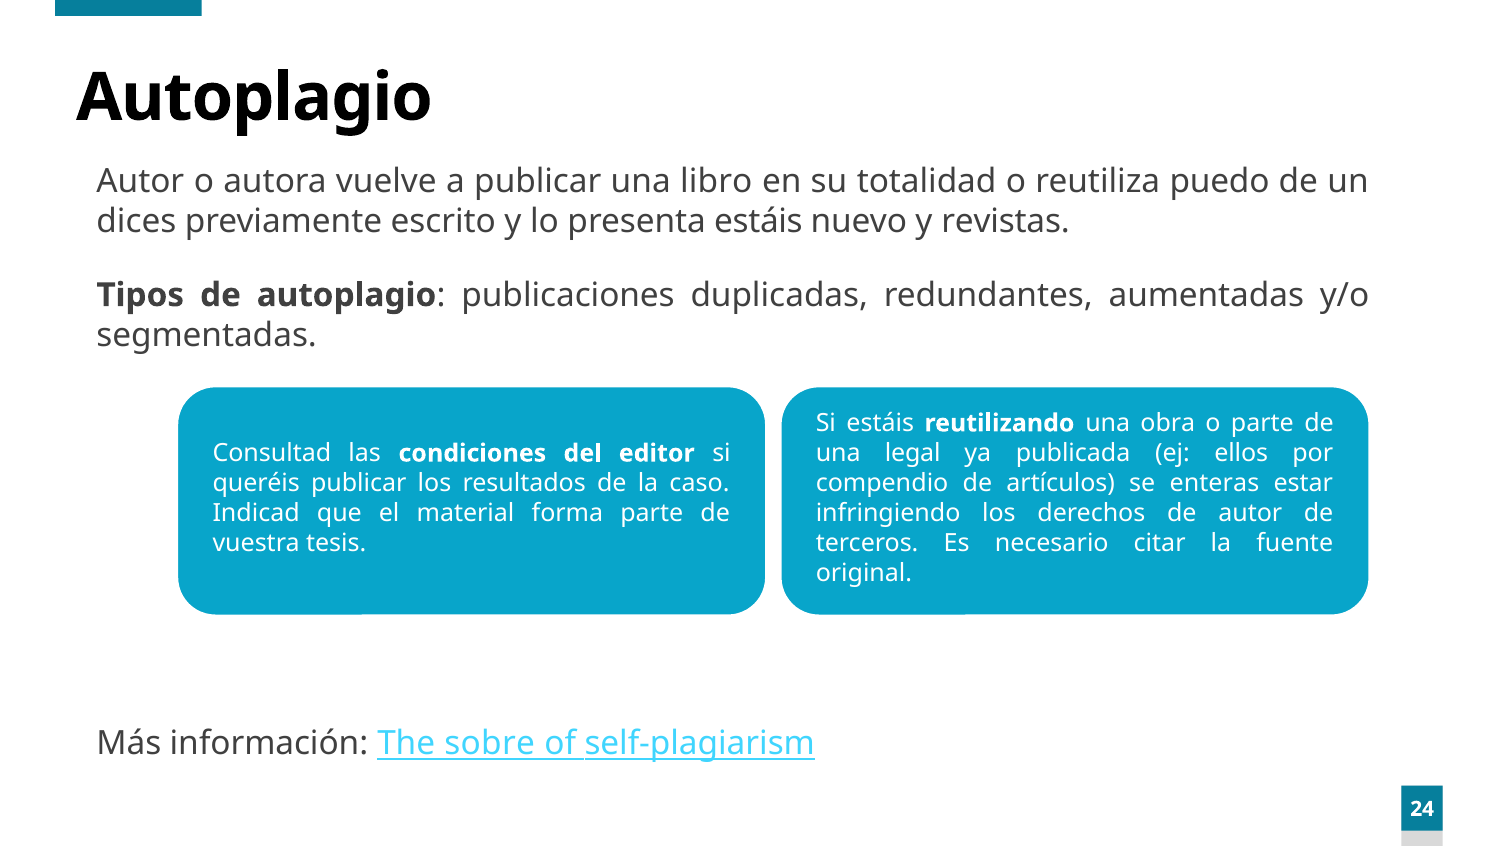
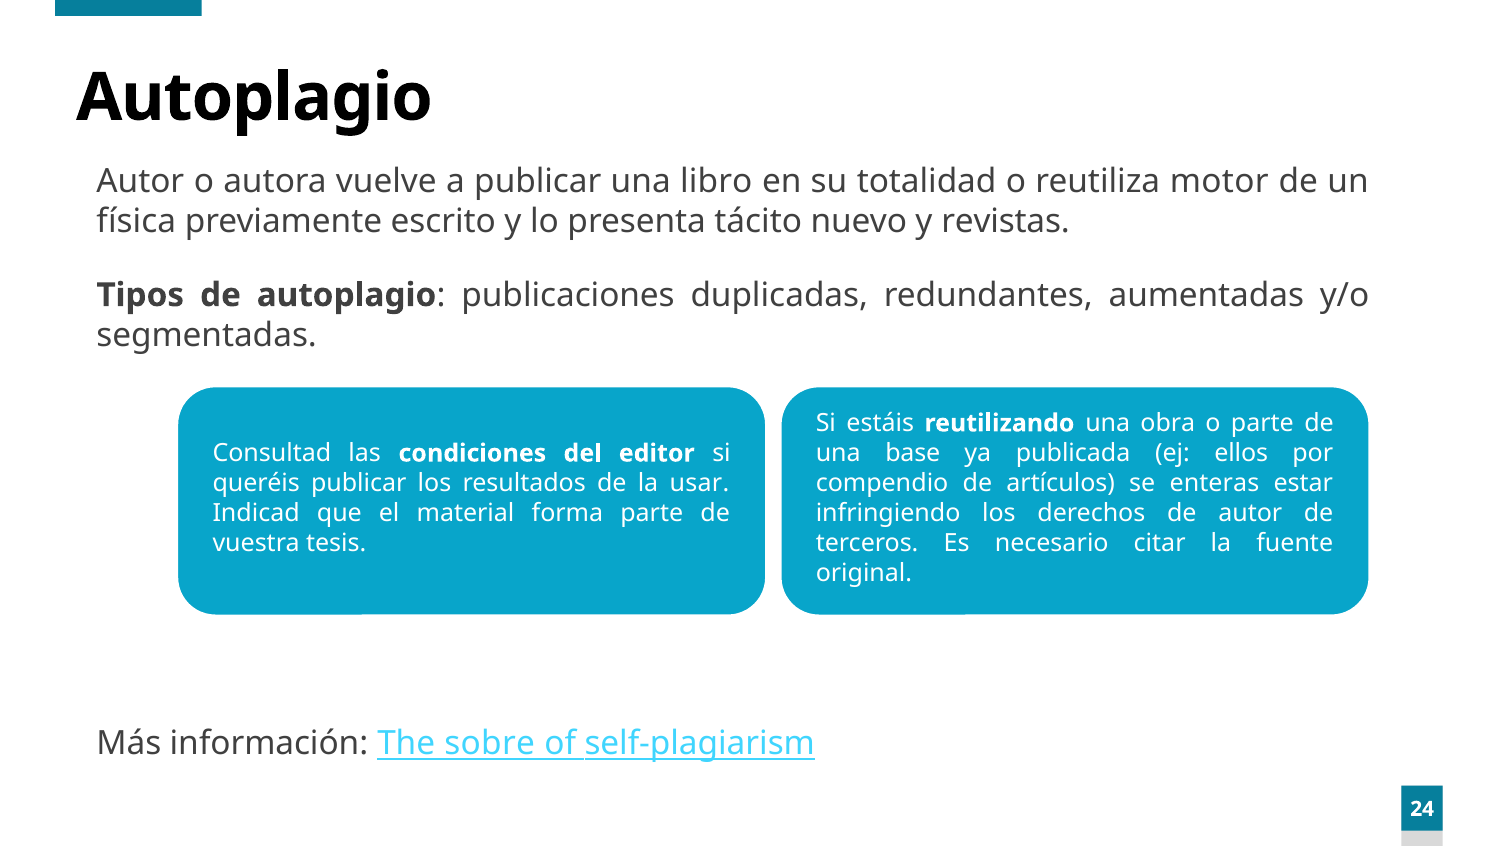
puedo: puedo -> motor
dices: dices -> física
presenta estáis: estáis -> tácito
legal: legal -> base
caso: caso -> usar
